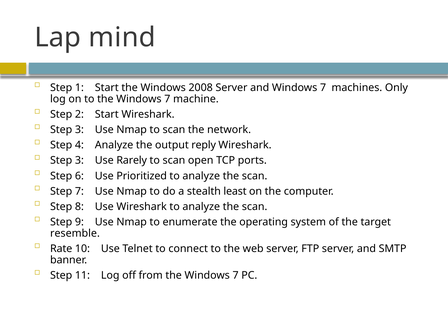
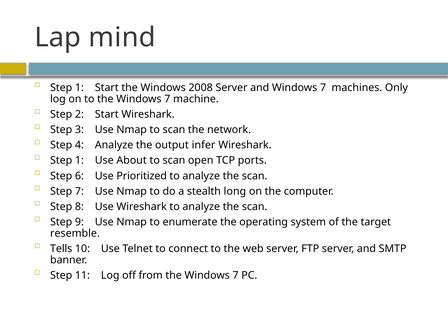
reply: reply -> infer
3 at (79, 161): 3 -> 1
Rarely: Rarely -> About
least: least -> long
Rate: Rate -> Tells
